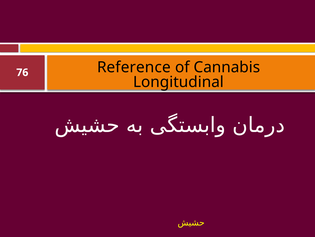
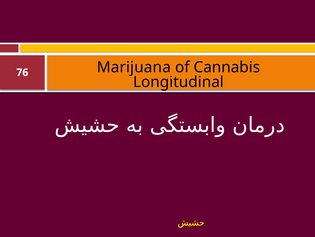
Reference: Reference -> Marijuana
